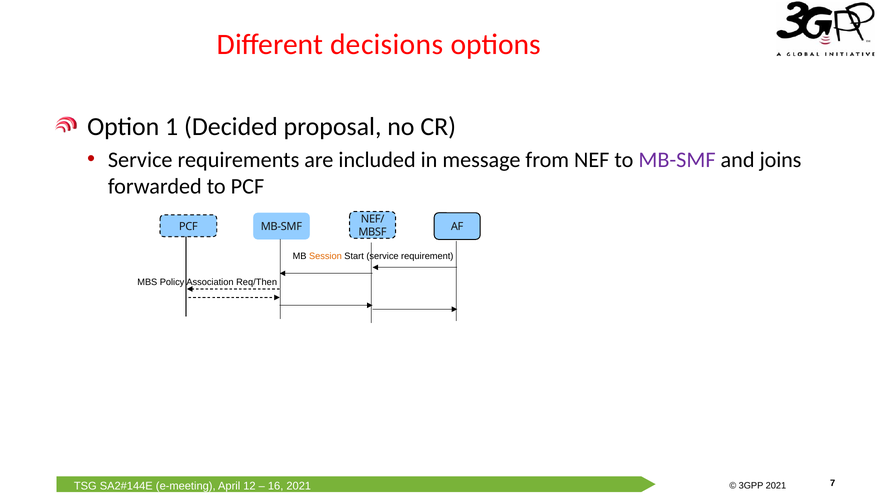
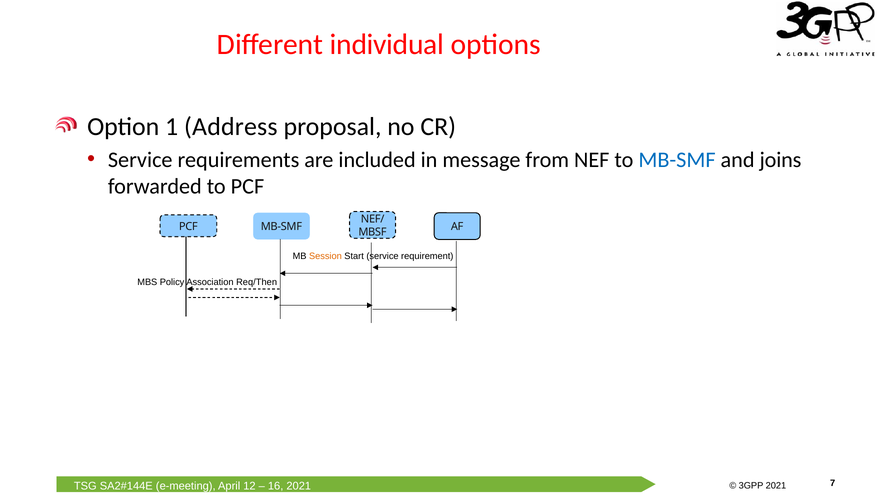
decisions: decisions -> individual
Decided: Decided -> Address
MB-SMF at (677, 160) colour: purple -> blue
